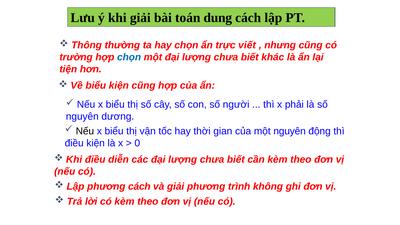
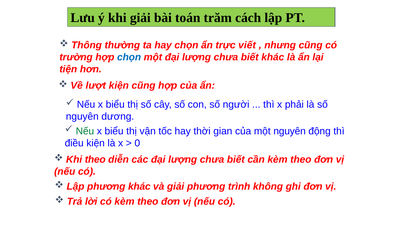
dung: dung -> trăm
Về biểu: biểu -> lượt
Nếu at (85, 131) colour: black -> green
Khi điều: điều -> theo
phương cách: cách -> khác
